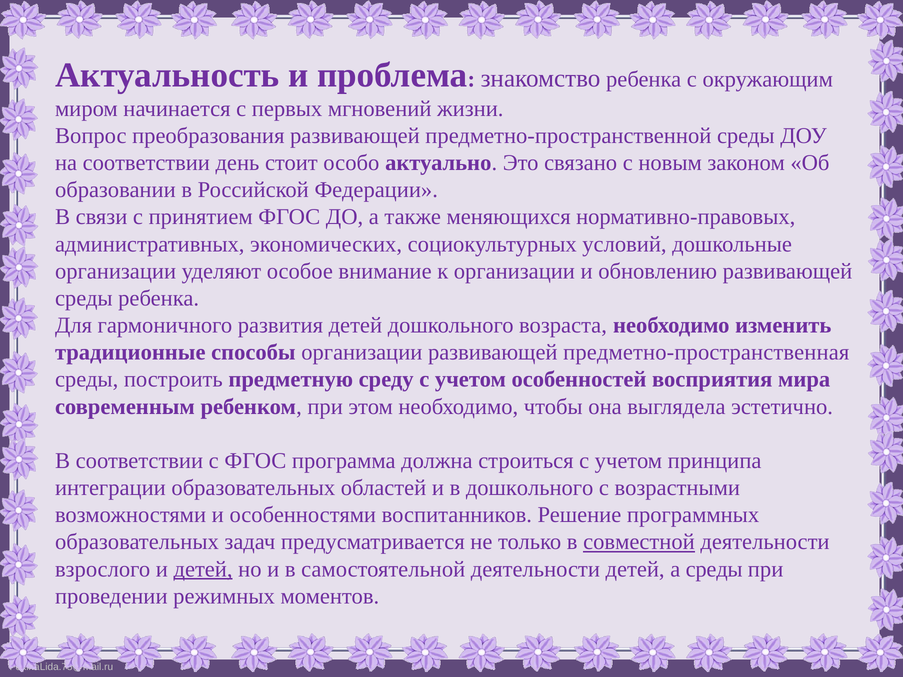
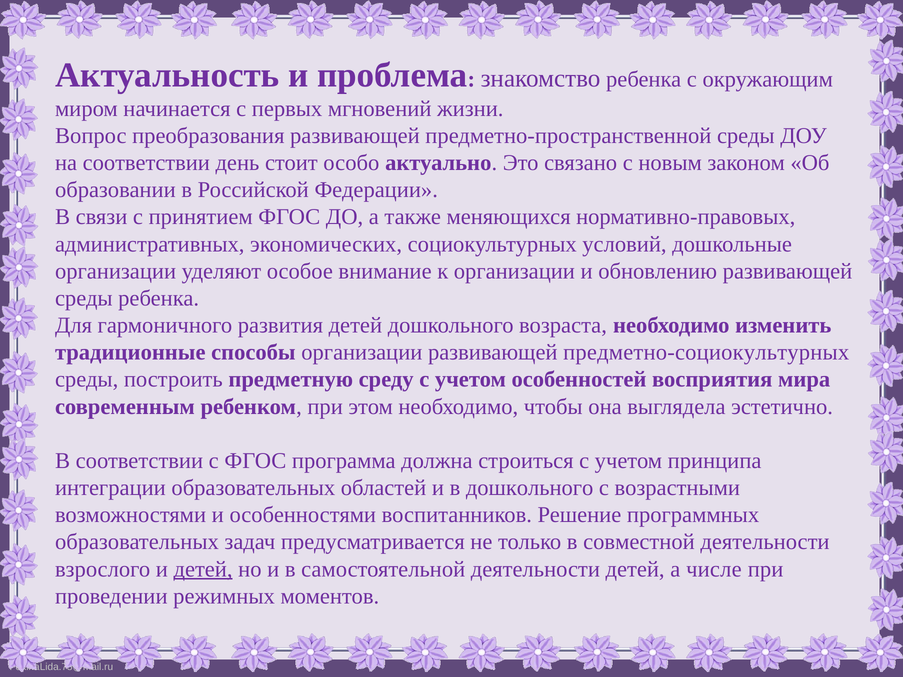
предметно-пространственная: предметно-пространственная -> предметно-социокультурных
совместной underline: present -> none
а среды: среды -> числе
